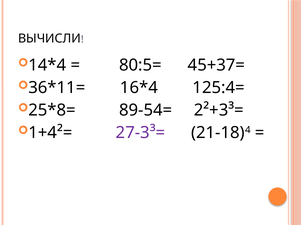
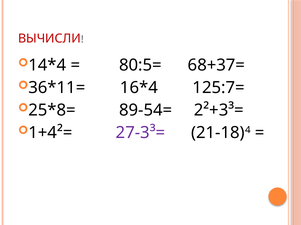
ВЫЧИСЛИ colour: black -> red
45+37=: 45+37= -> 68+37=
125:4=: 125:4= -> 125:7=
